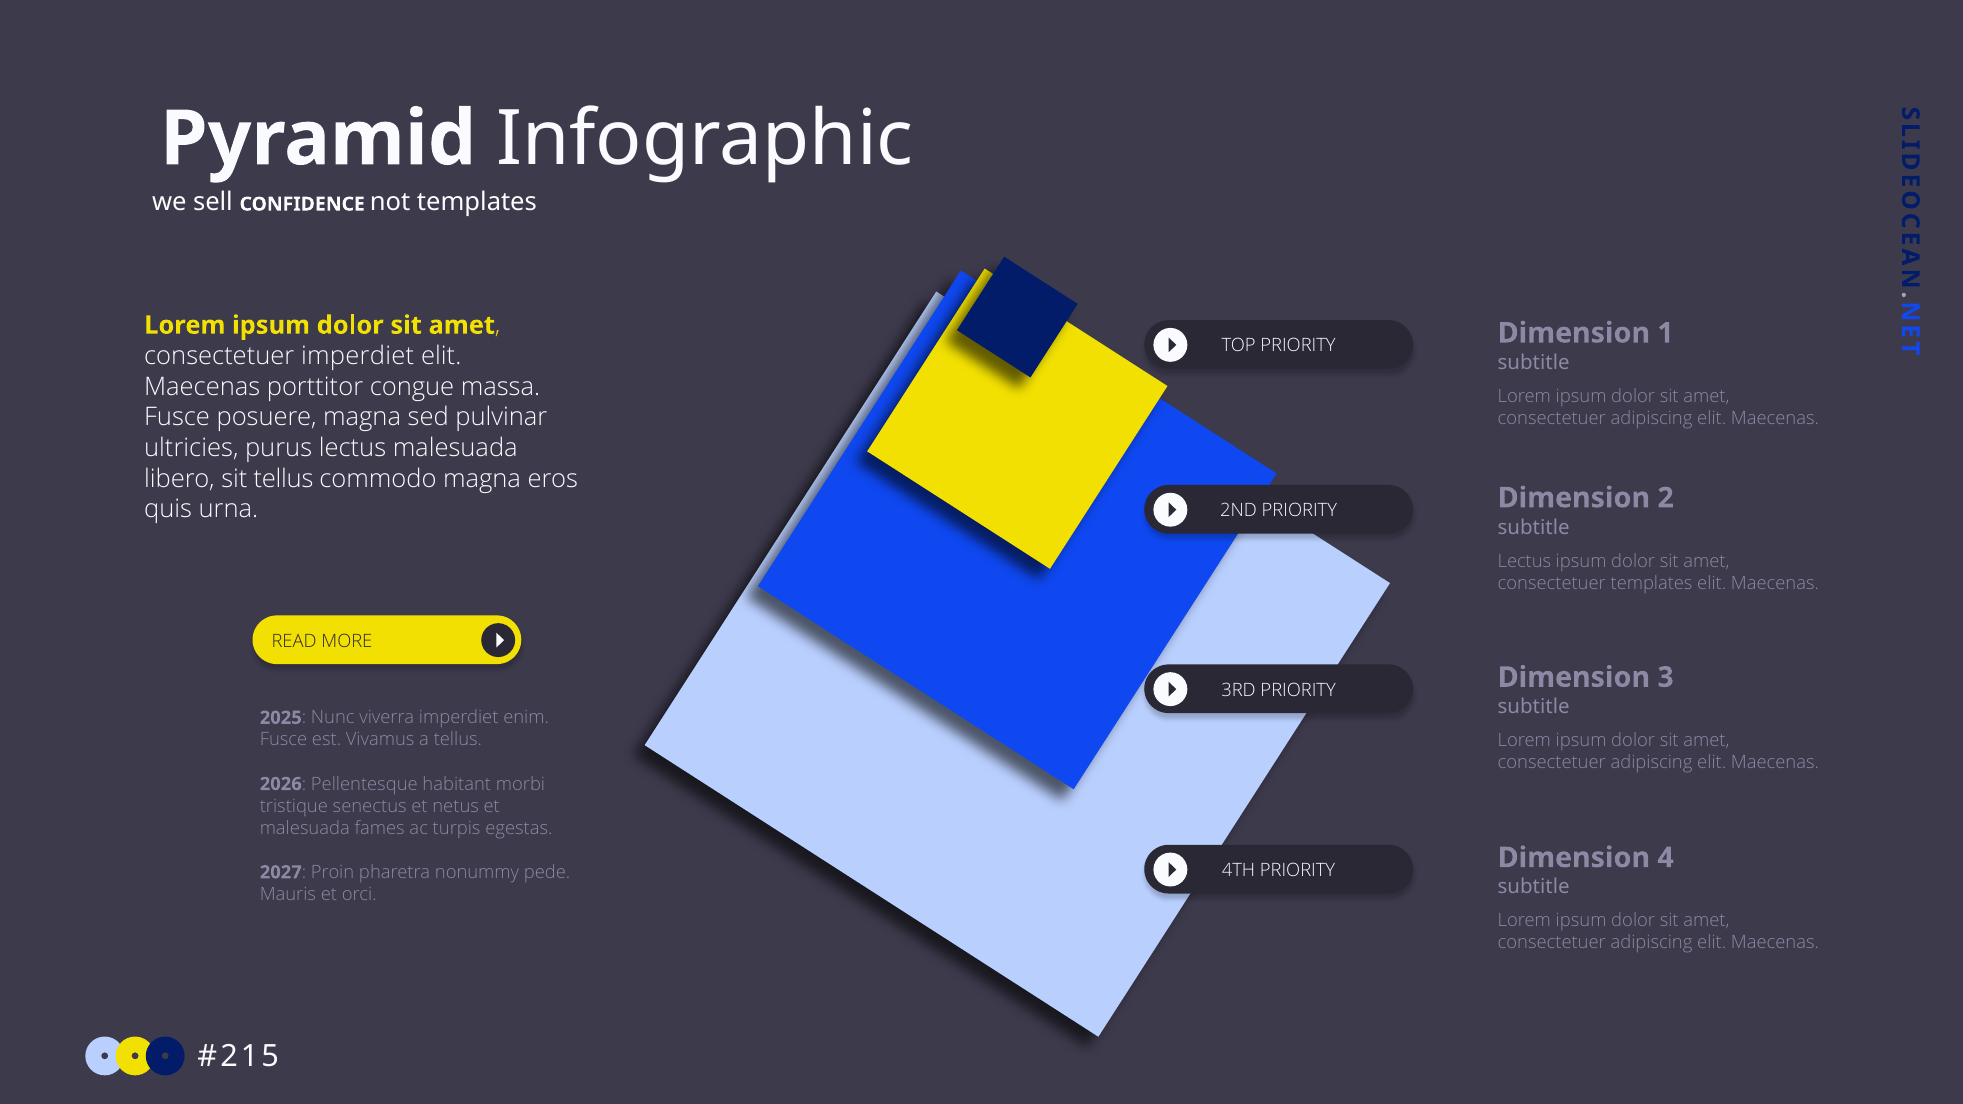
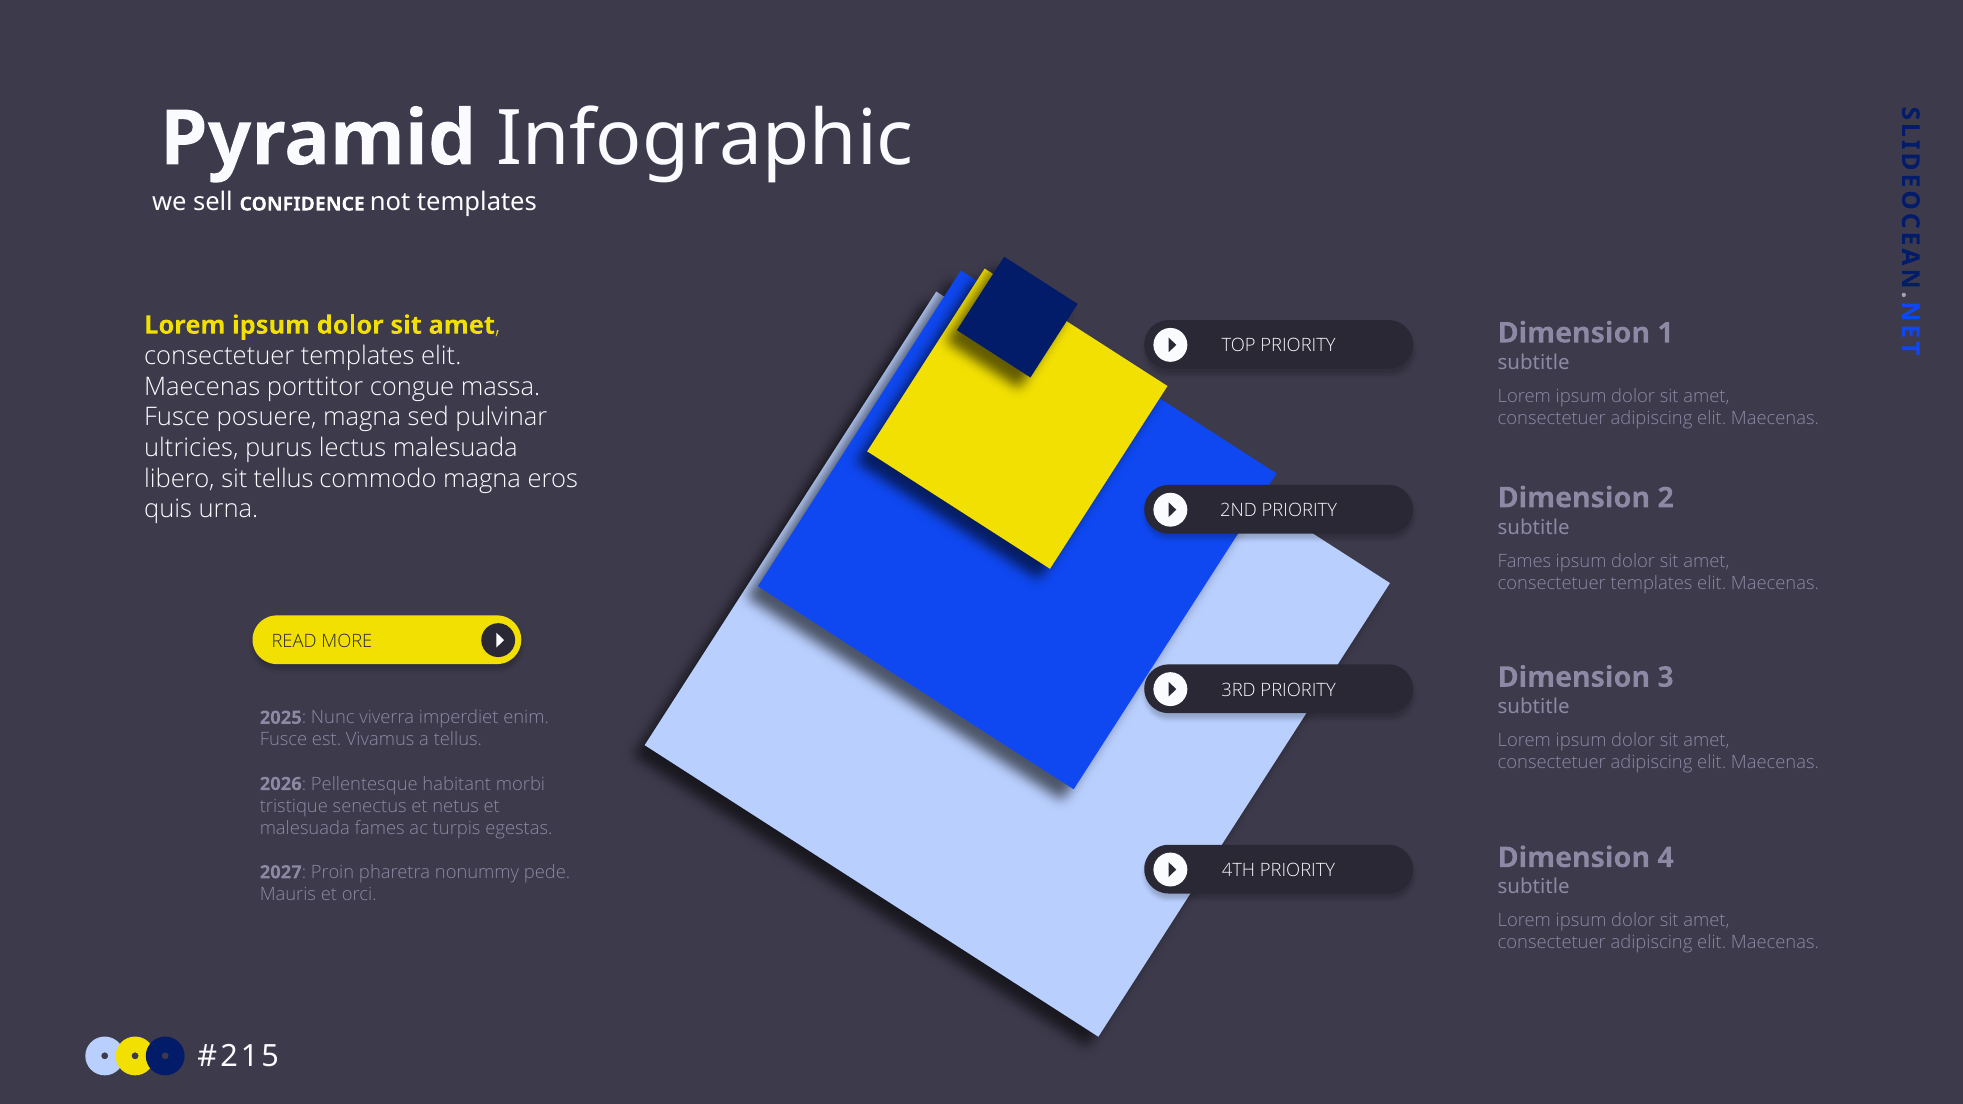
imperdiet at (358, 356): imperdiet -> templates
Lectus at (1524, 561): Lectus -> Fames
